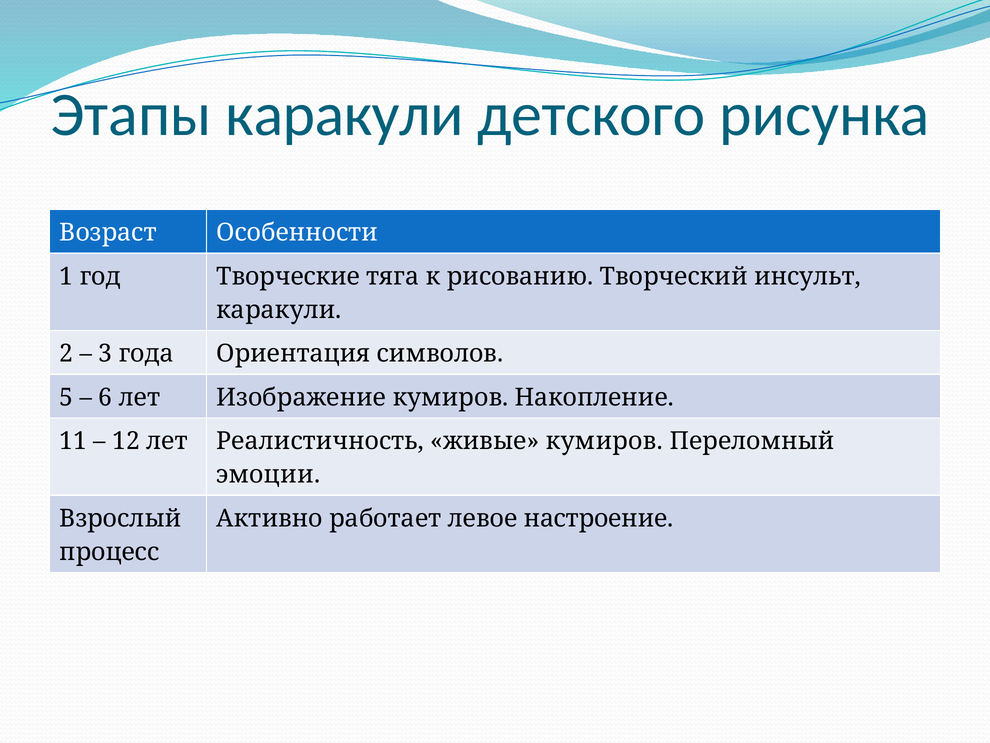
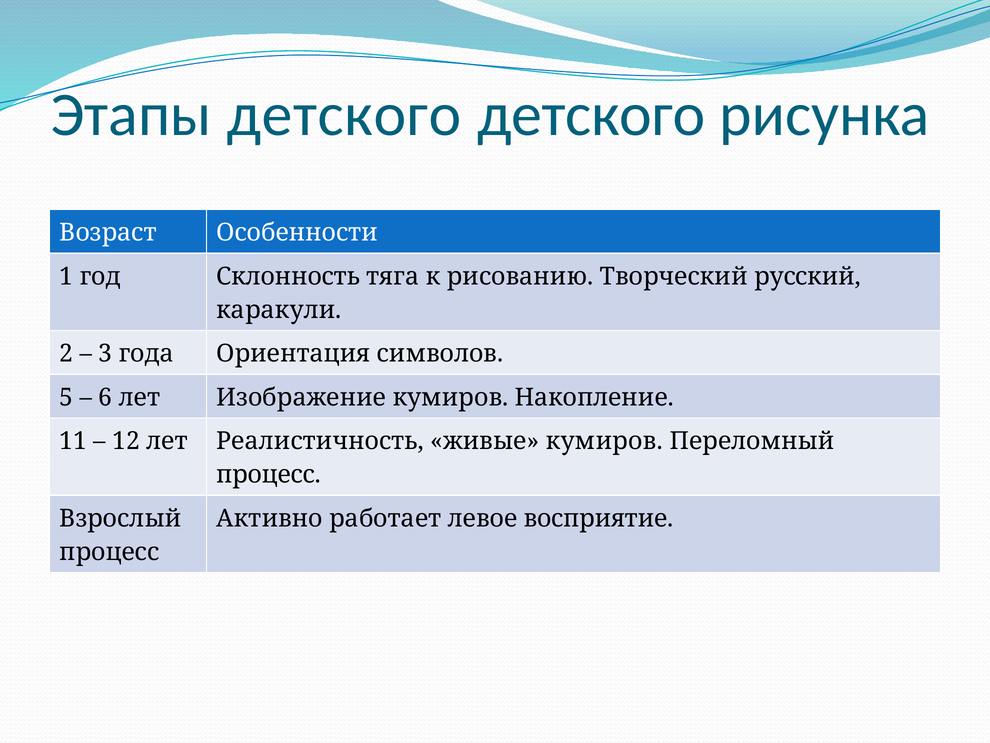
Этапы каракули: каракули -> детского
Творческие: Творческие -> Склонность
инсульт: инсульт -> русский
эмоции at (268, 474): эмоции -> процесс
настроение: настроение -> восприятие
